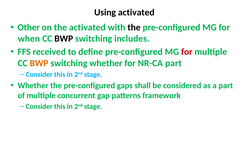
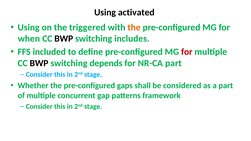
Other at (29, 27): Other -> Using
the activated: activated -> triggered
the at (134, 27) colour: black -> orange
received: received -> included
BWP at (39, 63) colour: orange -> black
switching whether: whether -> depends
